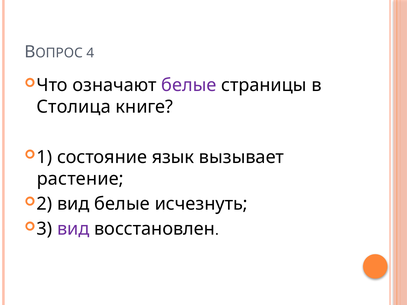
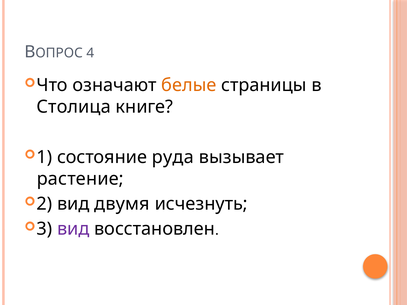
белые at (189, 85) colour: purple -> orange
язык: язык -> руда
вид белые: белые -> двумя
